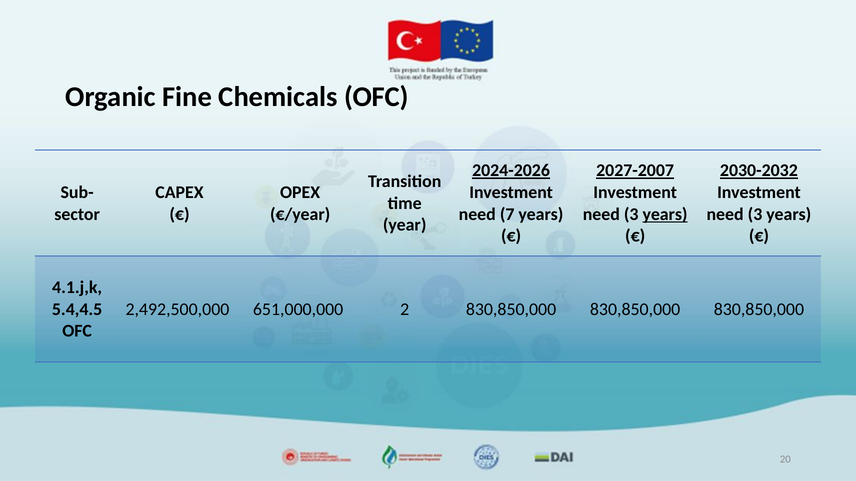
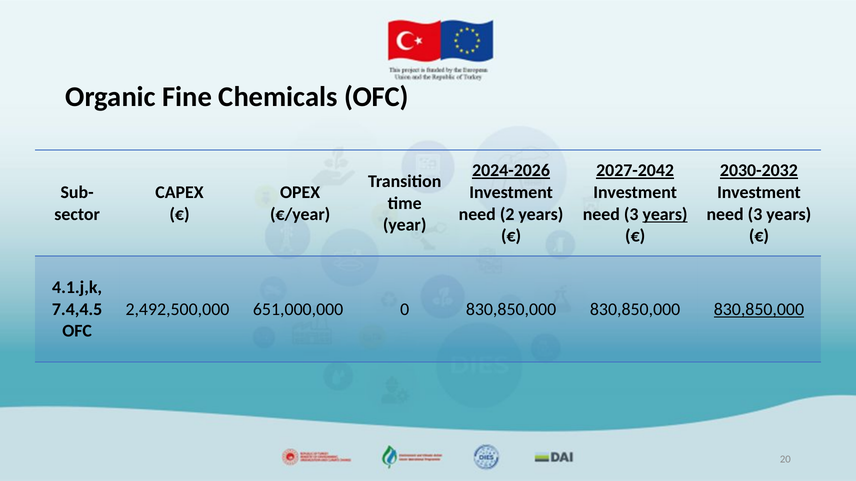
2027-2007: 2027-2007 -> 2027-2042
7: 7 -> 2
5.4,4.5: 5.4,4.5 -> 7.4,4.5
2: 2 -> 0
830,850,000 at (759, 310) underline: none -> present
